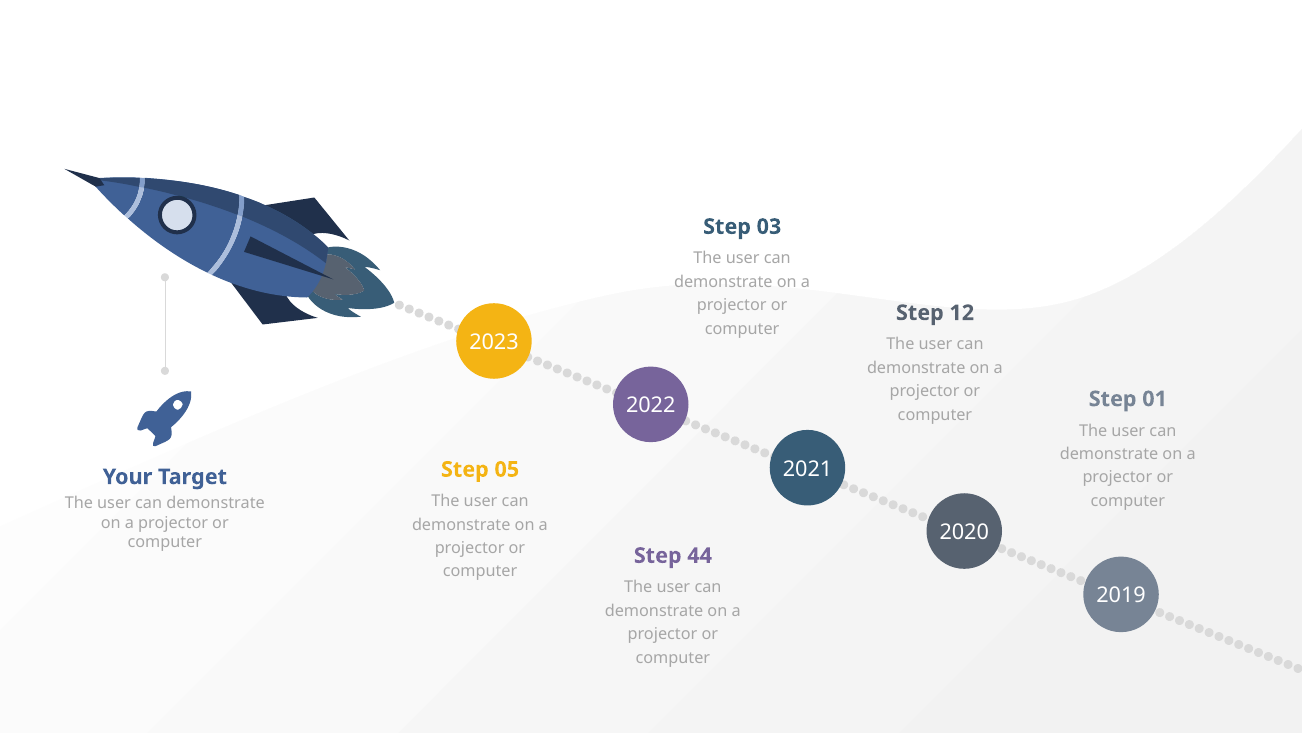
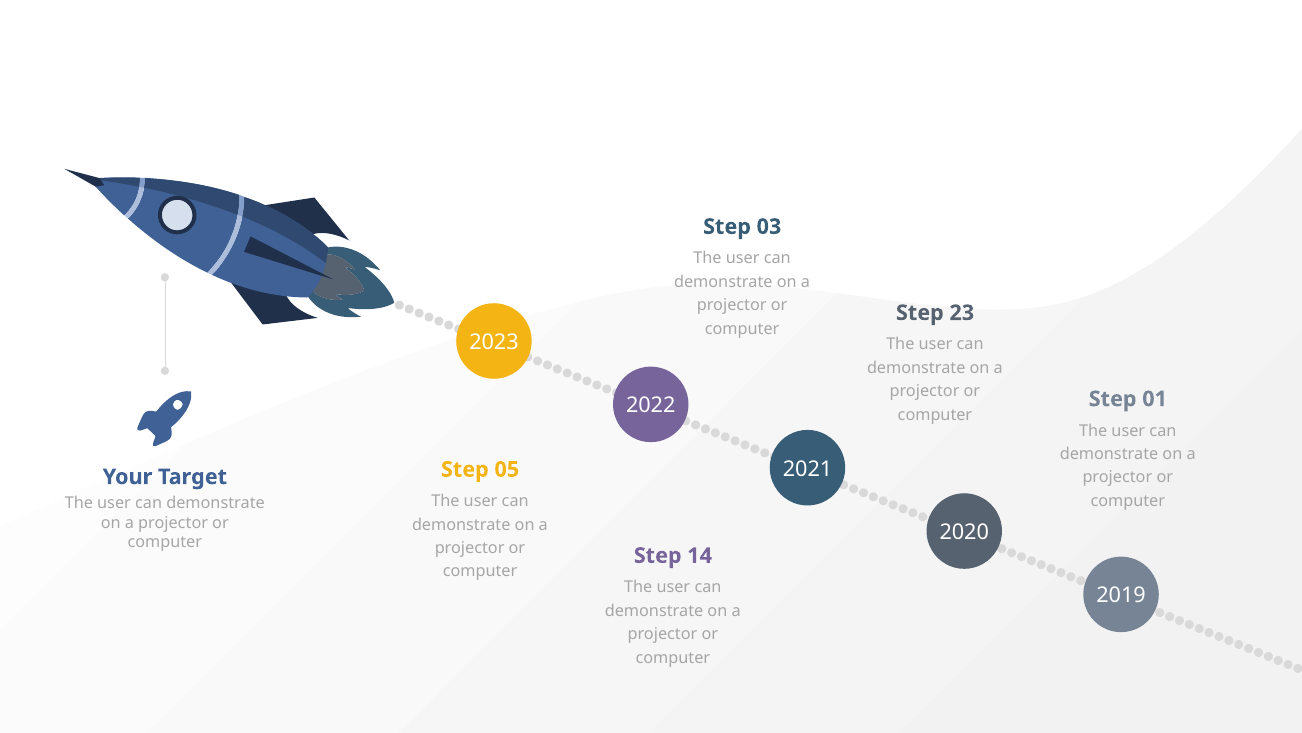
12: 12 -> 23
44: 44 -> 14
